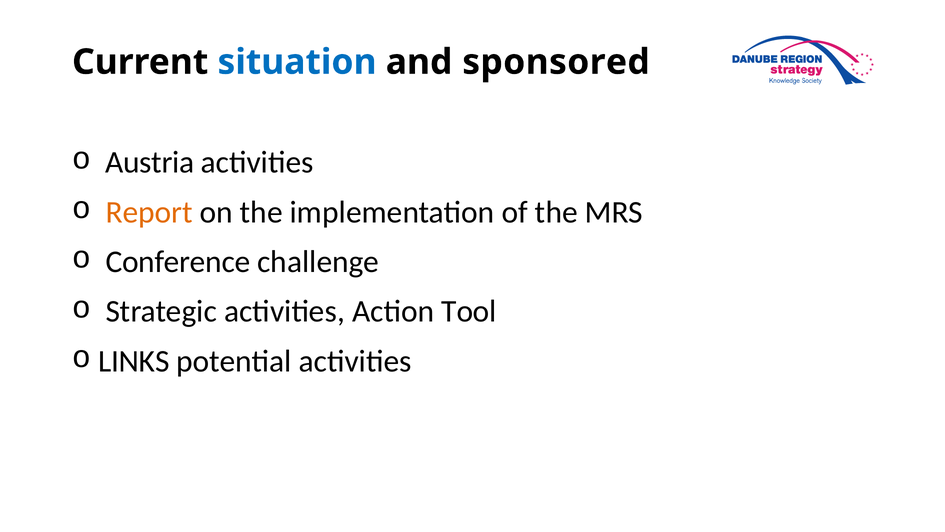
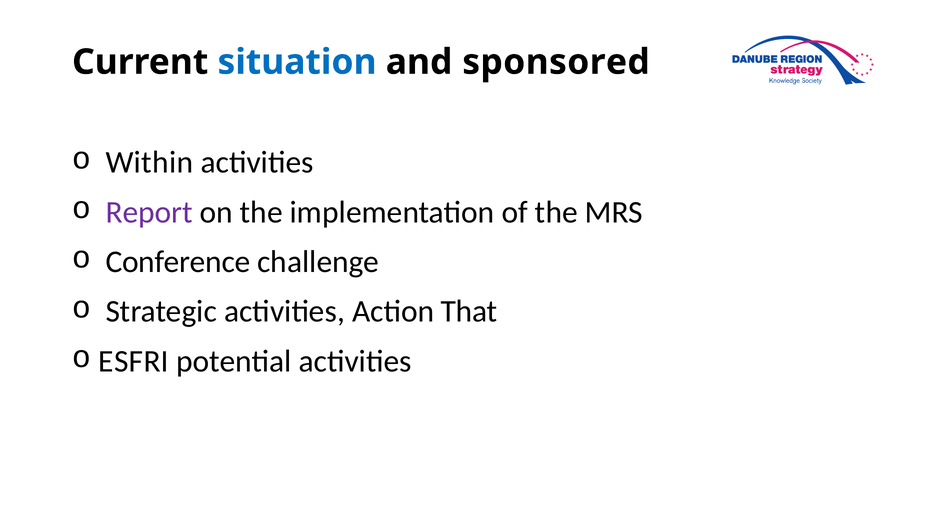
Austria: Austria -> Within
Report colour: orange -> purple
Tool: Tool -> That
LINKS: LINKS -> ESFRI
